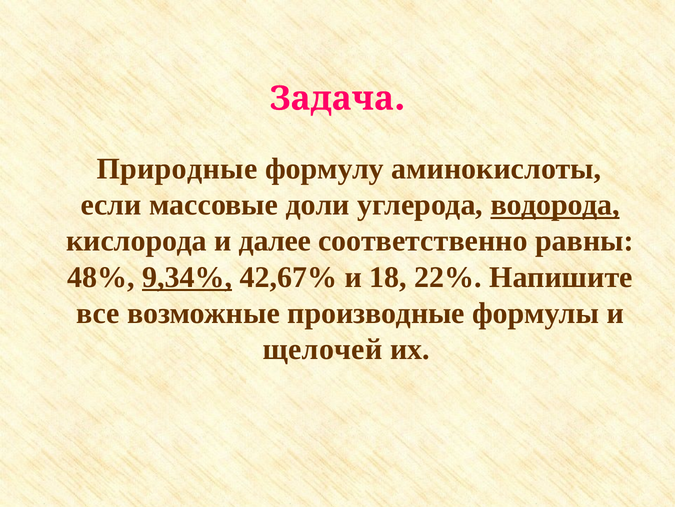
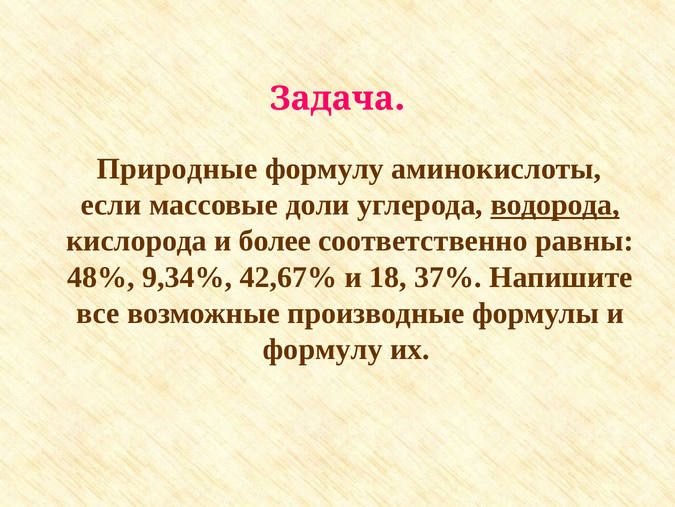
далее: далее -> более
9,34% underline: present -> none
22%: 22% -> 37%
щелочей at (323, 349): щелочей -> формулу
